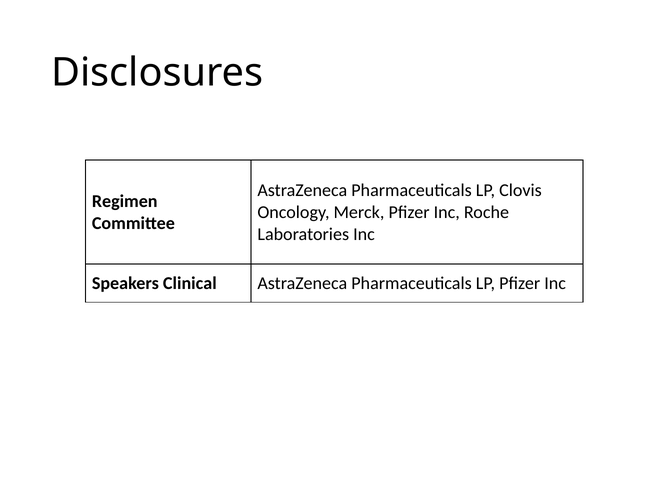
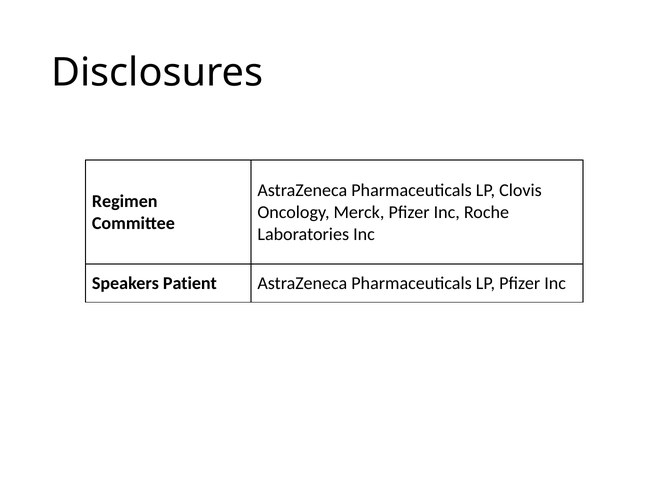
Clinical: Clinical -> Patient
